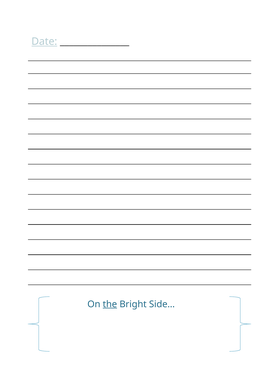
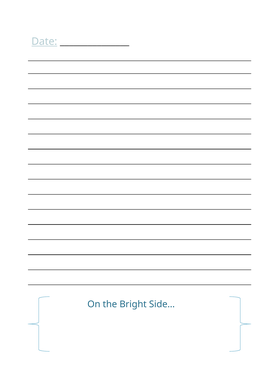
the underline: present -> none
